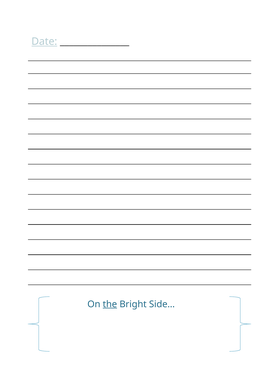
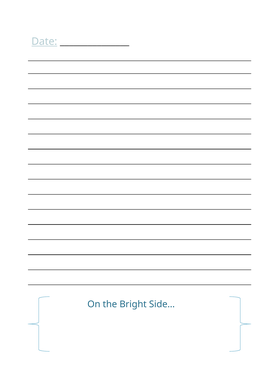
the underline: present -> none
